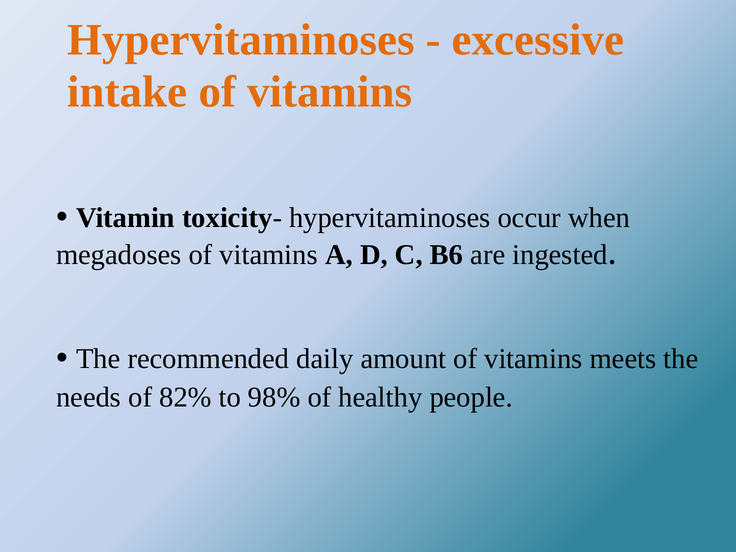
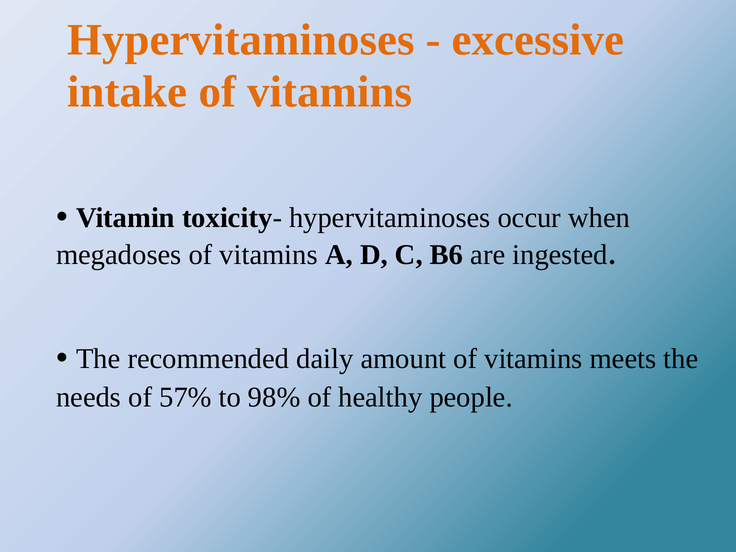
82%: 82% -> 57%
